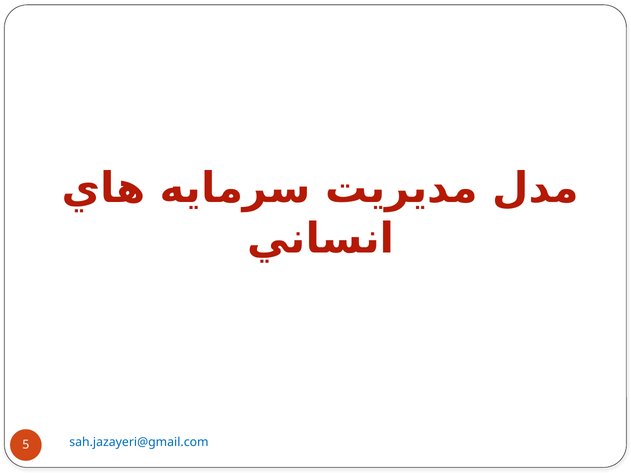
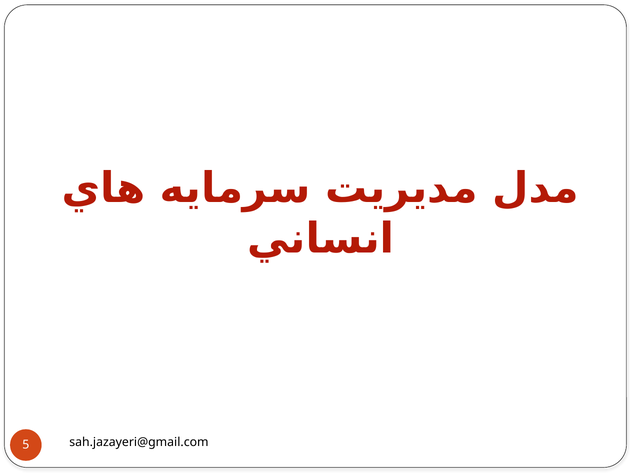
sah.jazayeri@gmail.com colour: blue -> black
